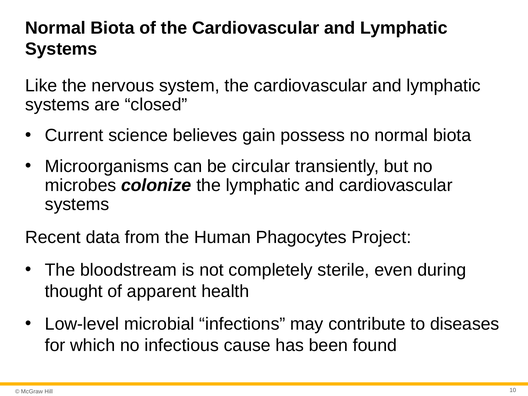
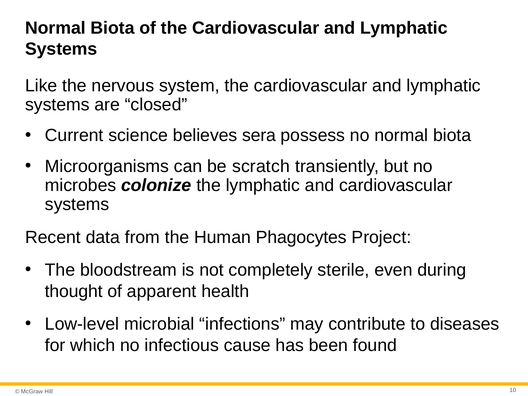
gain: gain -> sera
circular: circular -> scratch
